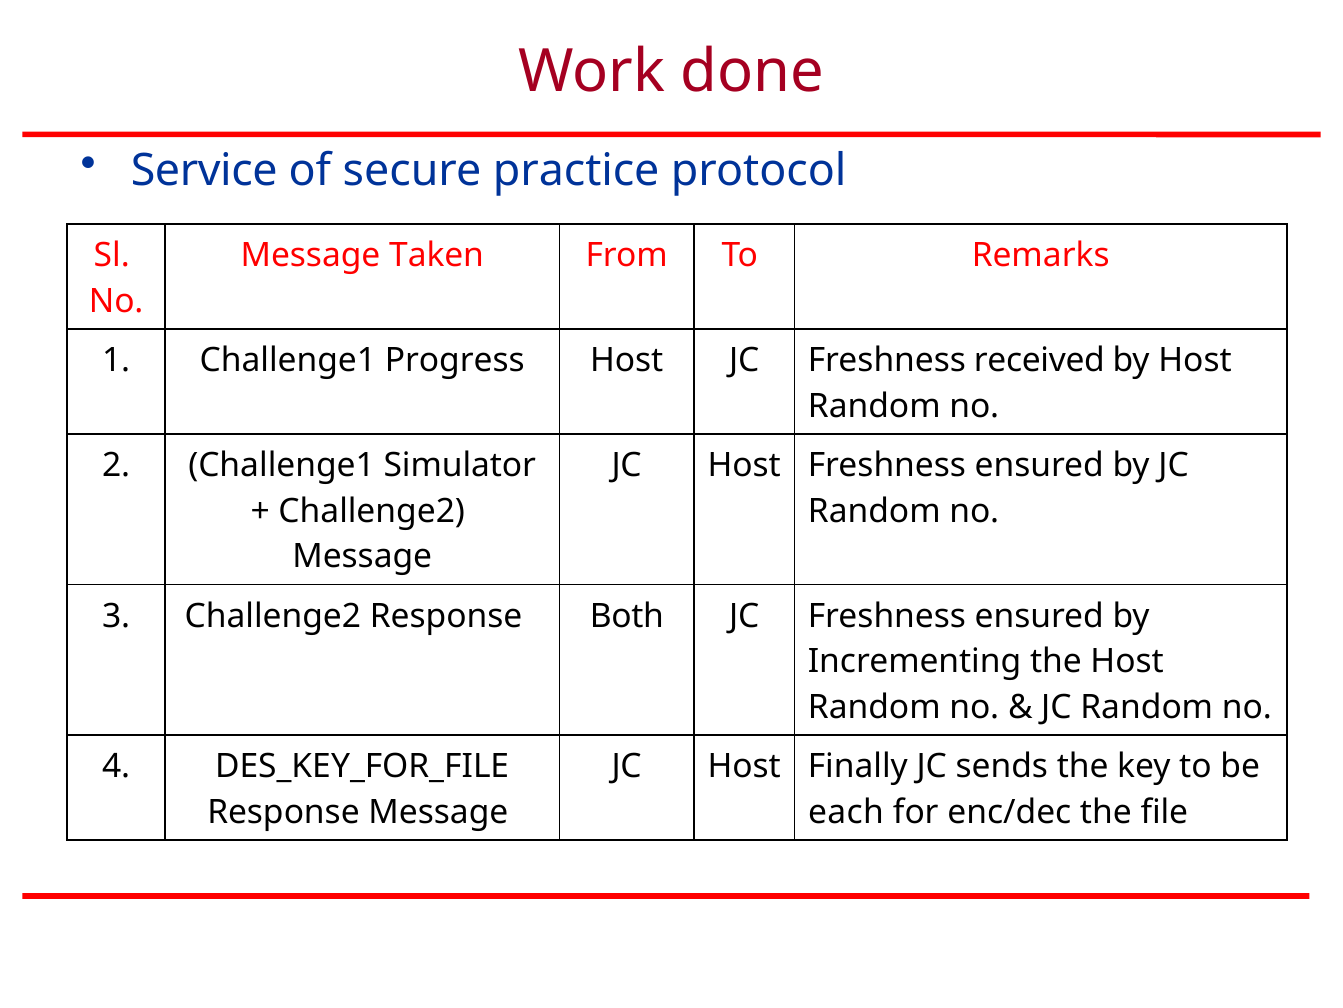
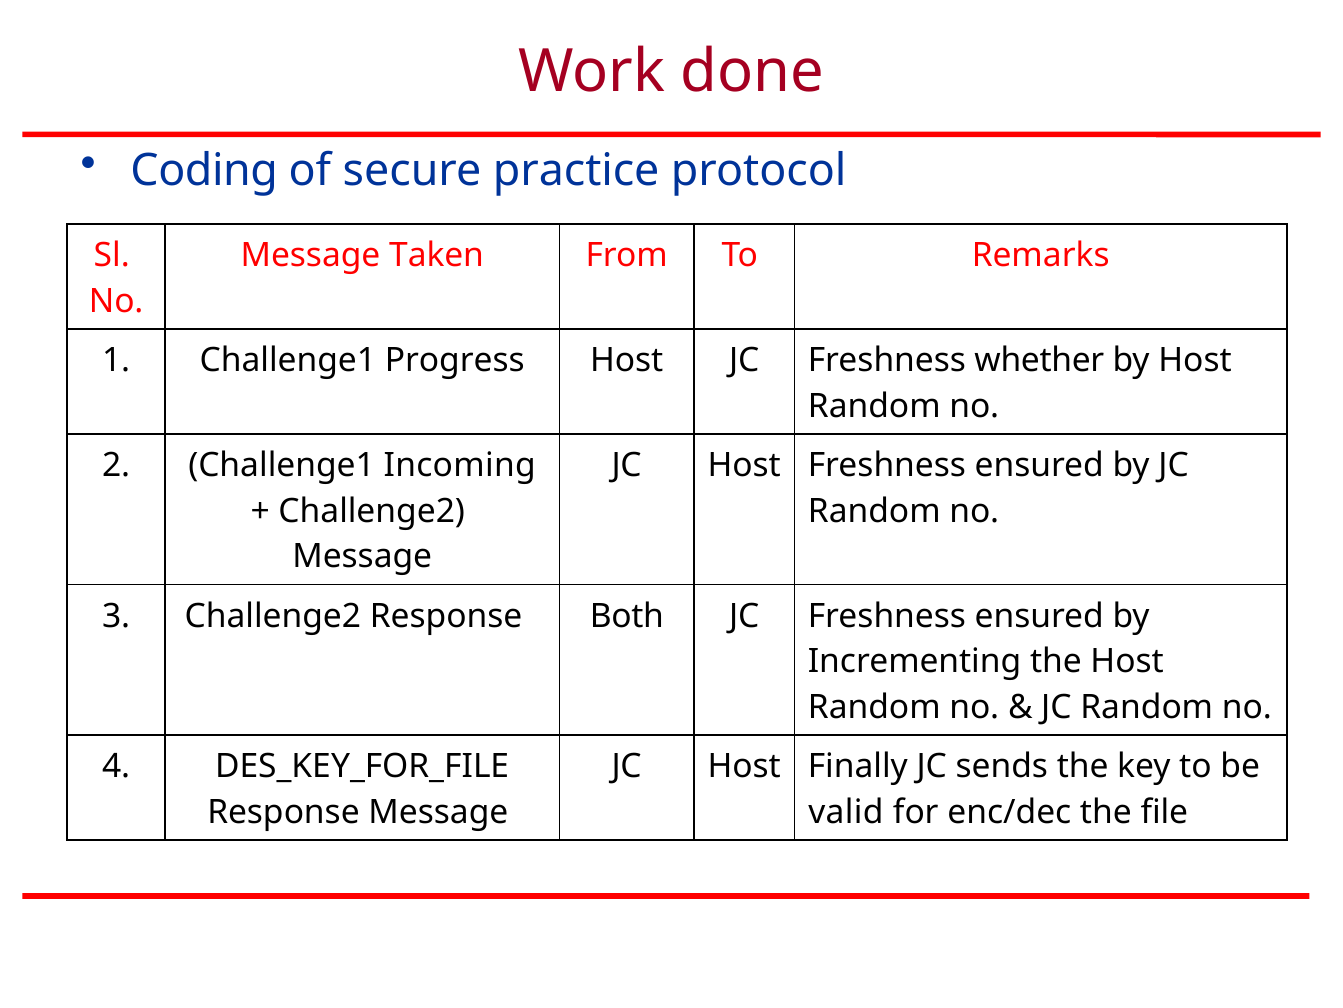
Service: Service -> Coding
received: received -> whether
Simulator: Simulator -> Incoming
each: each -> valid
